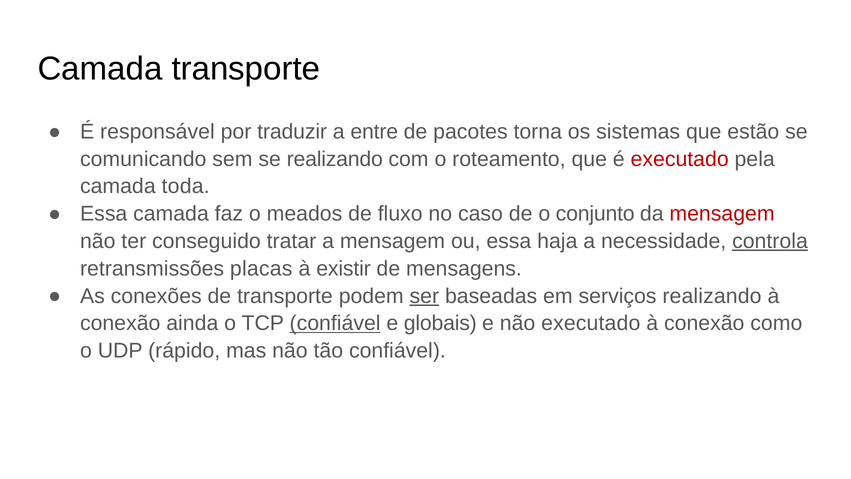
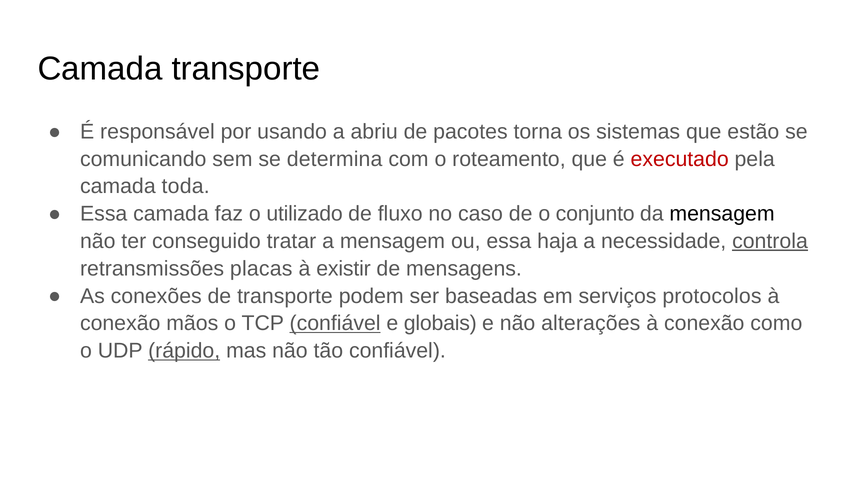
traduzir: traduzir -> usando
entre: entre -> abriu
se realizando: realizando -> determina
meados: meados -> utilizado
mensagem at (722, 214) colour: red -> black
ser underline: present -> none
serviços realizando: realizando -> protocolos
ainda: ainda -> mãos
não executado: executado -> alterações
rápido underline: none -> present
